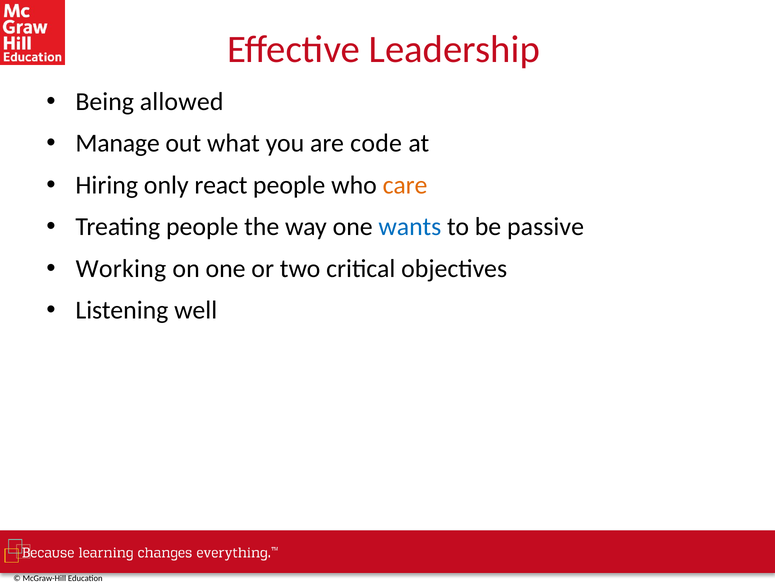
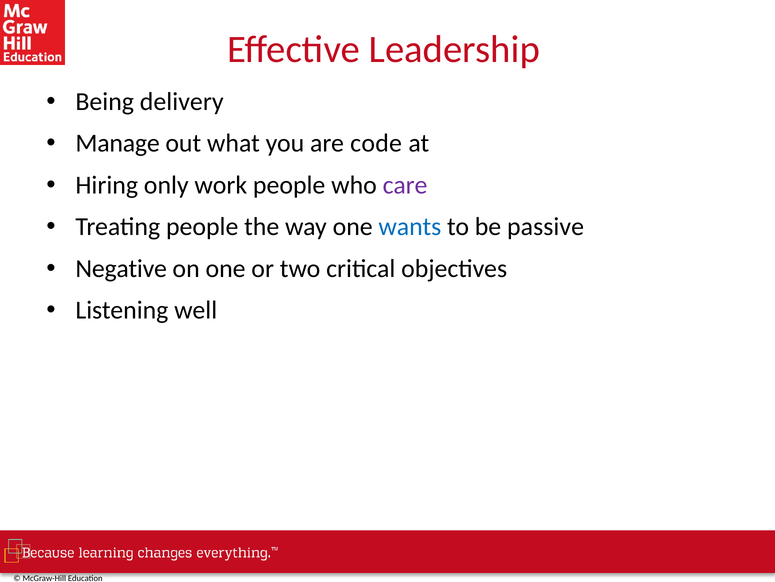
allowed: allowed -> delivery
react: react -> work
care colour: orange -> purple
Working: Working -> Negative
